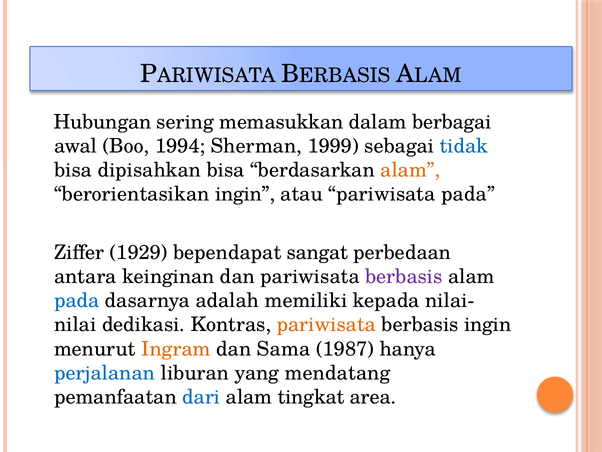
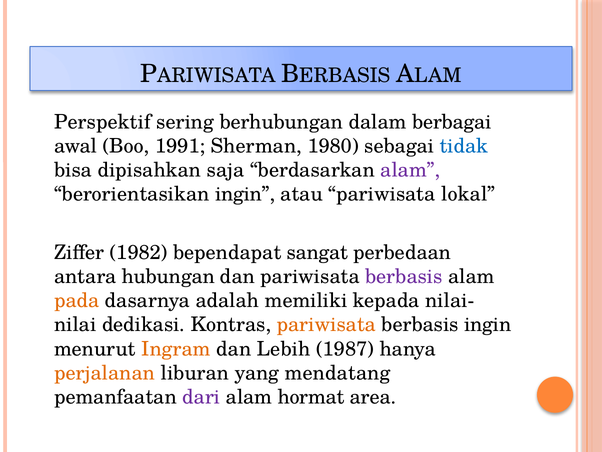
Hubungan: Hubungan -> Perspektif
memasukkan: memasukkan -> berhubungan
1994: 1994 -> 1991
1999: 1999 -> 1980
dipisahkan bisa: bisa -> saja
alam at (410, 170) colour: orange -> purple
pariwisata pada: pada -> lokal
1929: 1929 -> 1982
keinginan: keinginan -> hubungan
pada at (77, 300) colour: blue -> orange
Sama: Sama -> Lebih
perjalanan colour: blue -> orange
dari colour: blue -> purple
tingkat: tingkat -> hormat
